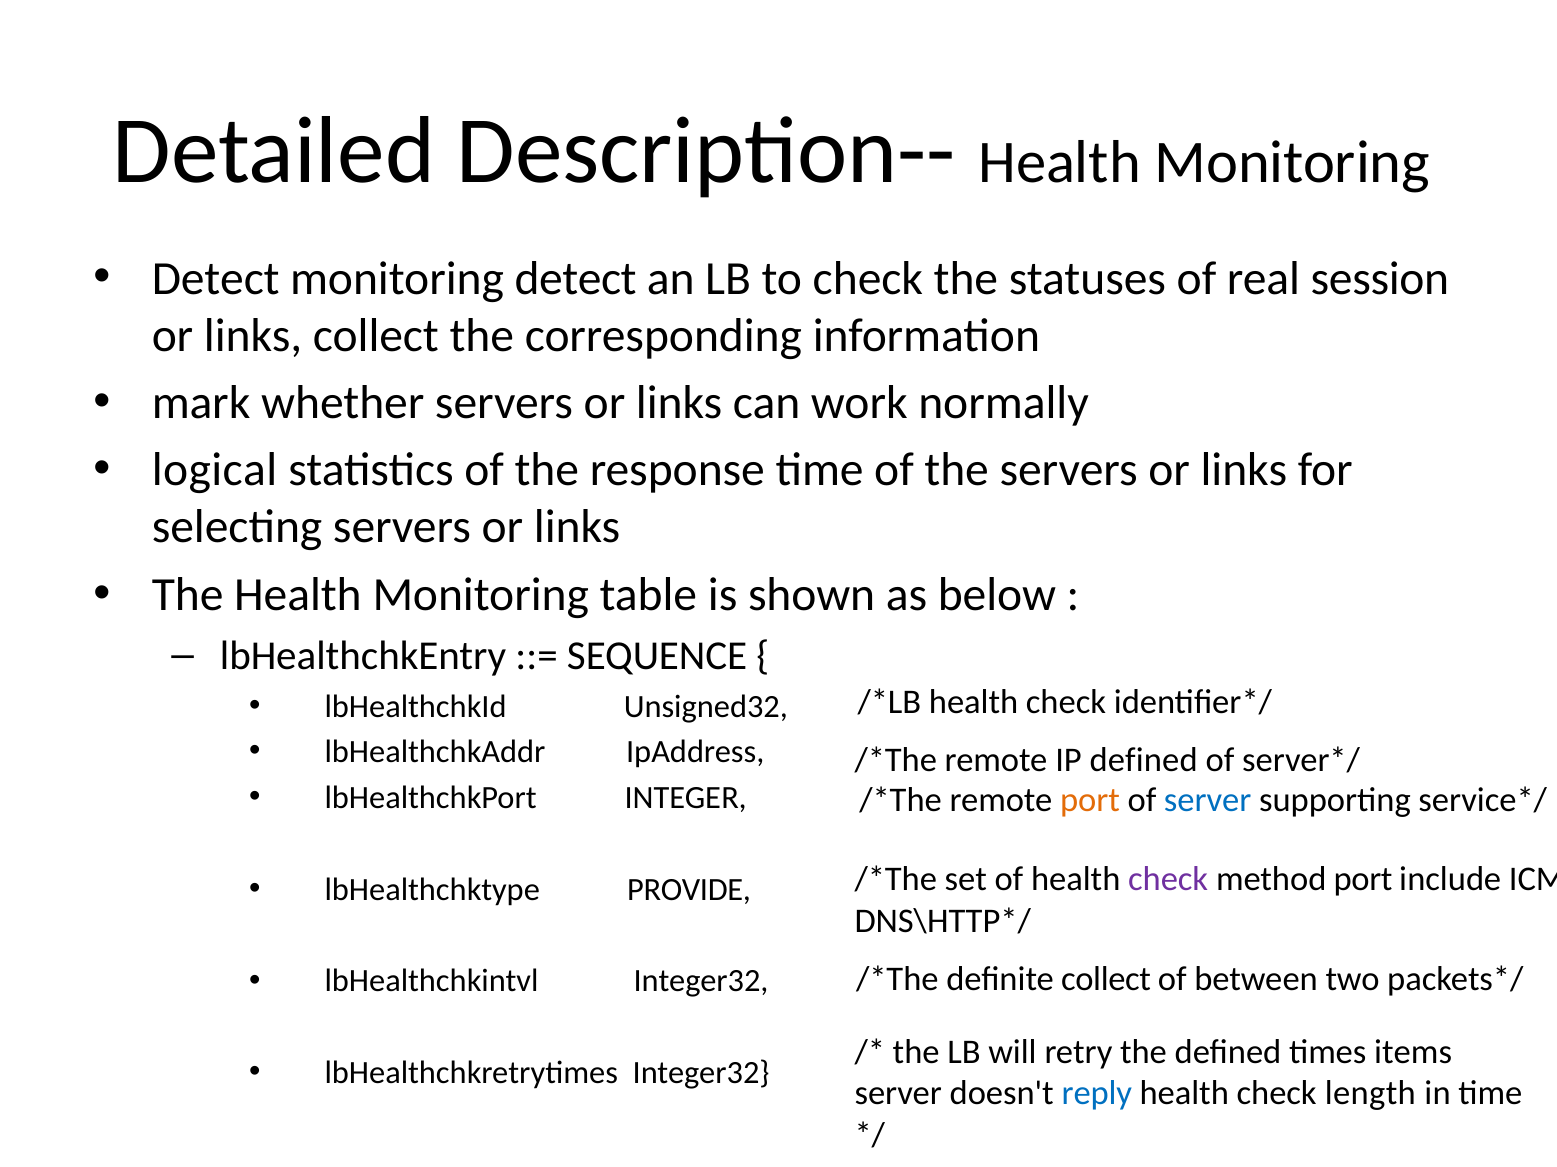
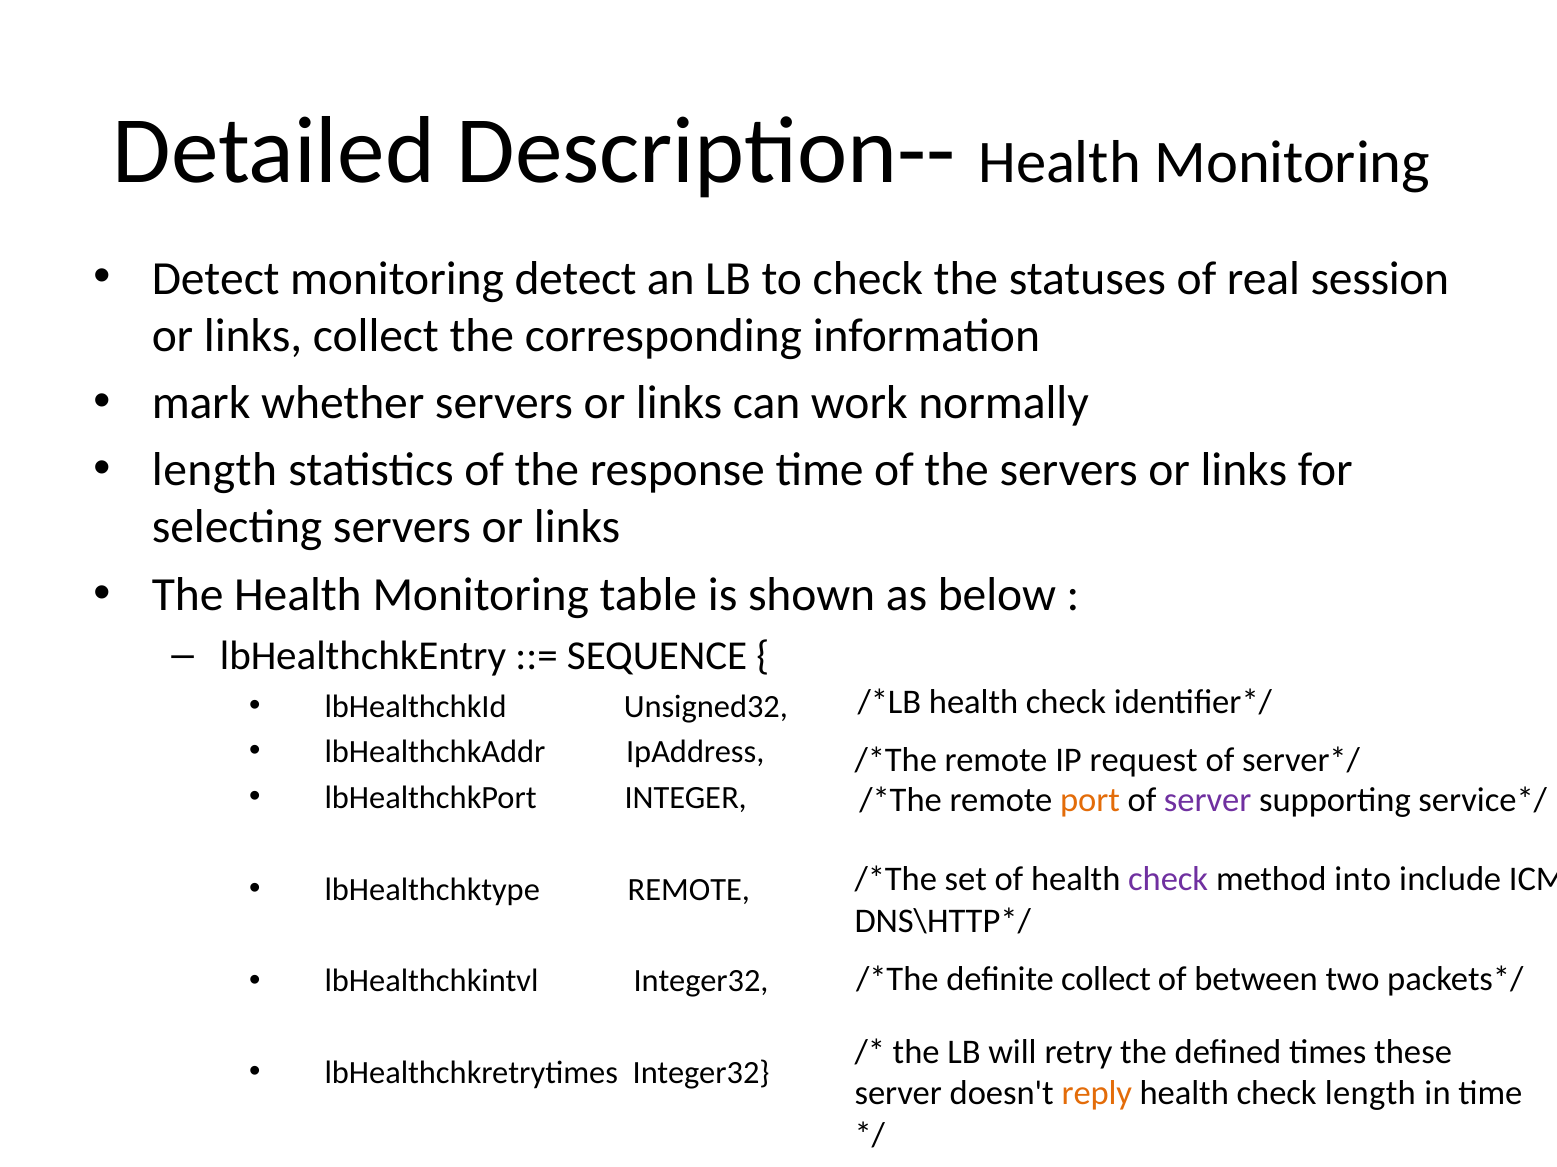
logical at (215, 471): logical -> length
IP defined: defined -> request
server at (1208, 800) colour: blue -> purple
method port: port -> into
lbHealthchktype PROVIDE: PROVIDE -> REMOTE
items: items -> these
reply colour: blue -> orange
